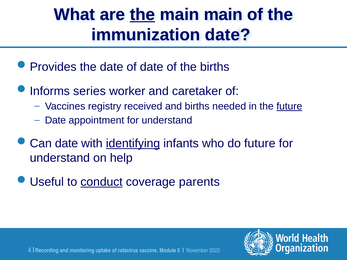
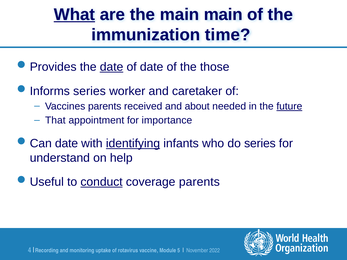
What underline: none -> present
the at (142, 15) underline: present -> none
immunization date: date -> time
date at (112, 67) underline: none -> present
the births: births -> those
Vaccines registry: registry -> parents
and births: births -> about
Date at (55, 121): Date -> That
appointment for understand: understand -> importance
do future: future -> series
